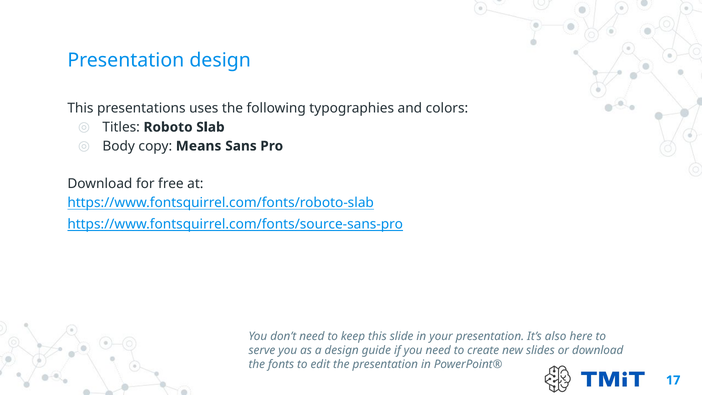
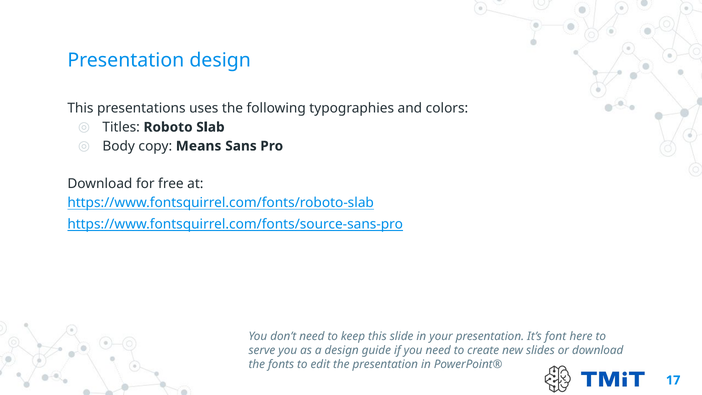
also: also -> font
